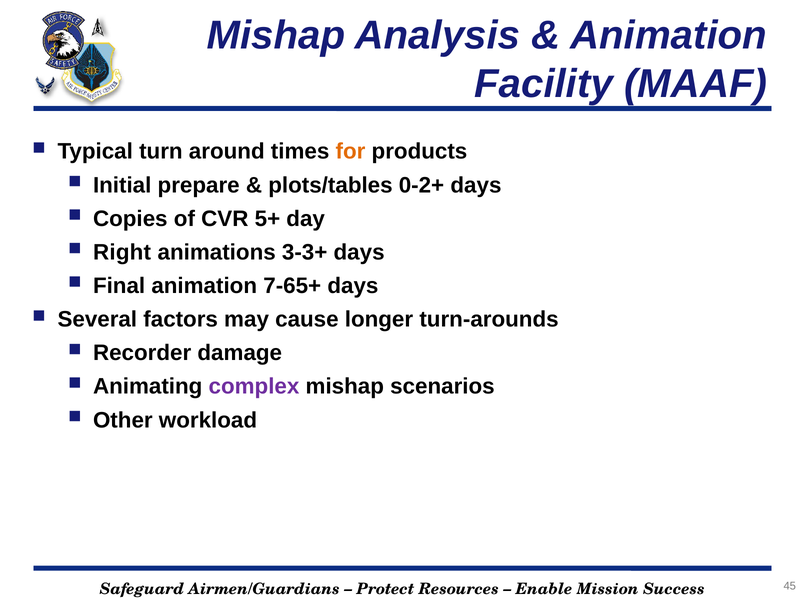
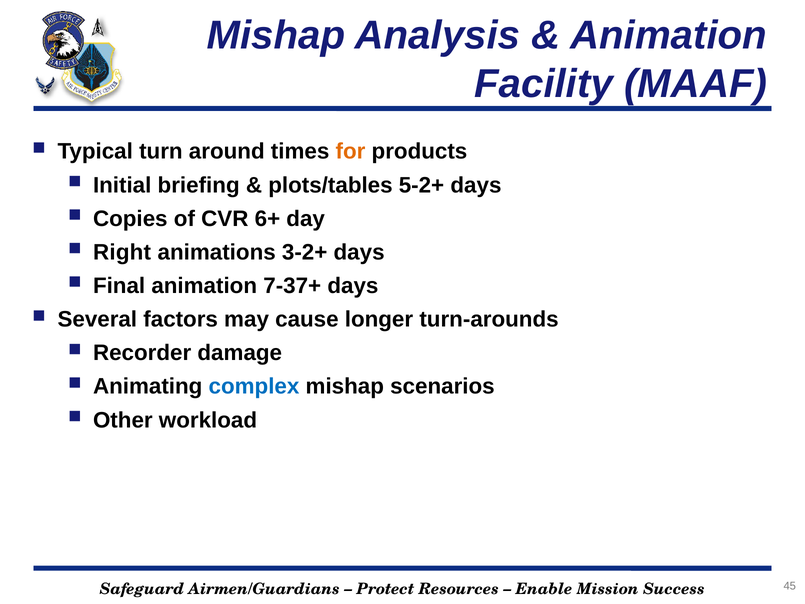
prepare: prepare -> briefing
0-2+: 0-2+ -> 5-2+
5+: 5+ -> 6+
3-3+: 3-3+ -> 3-2+
7-65+: 7-65+ -> 7-37+
complex colour: purple -> blue
